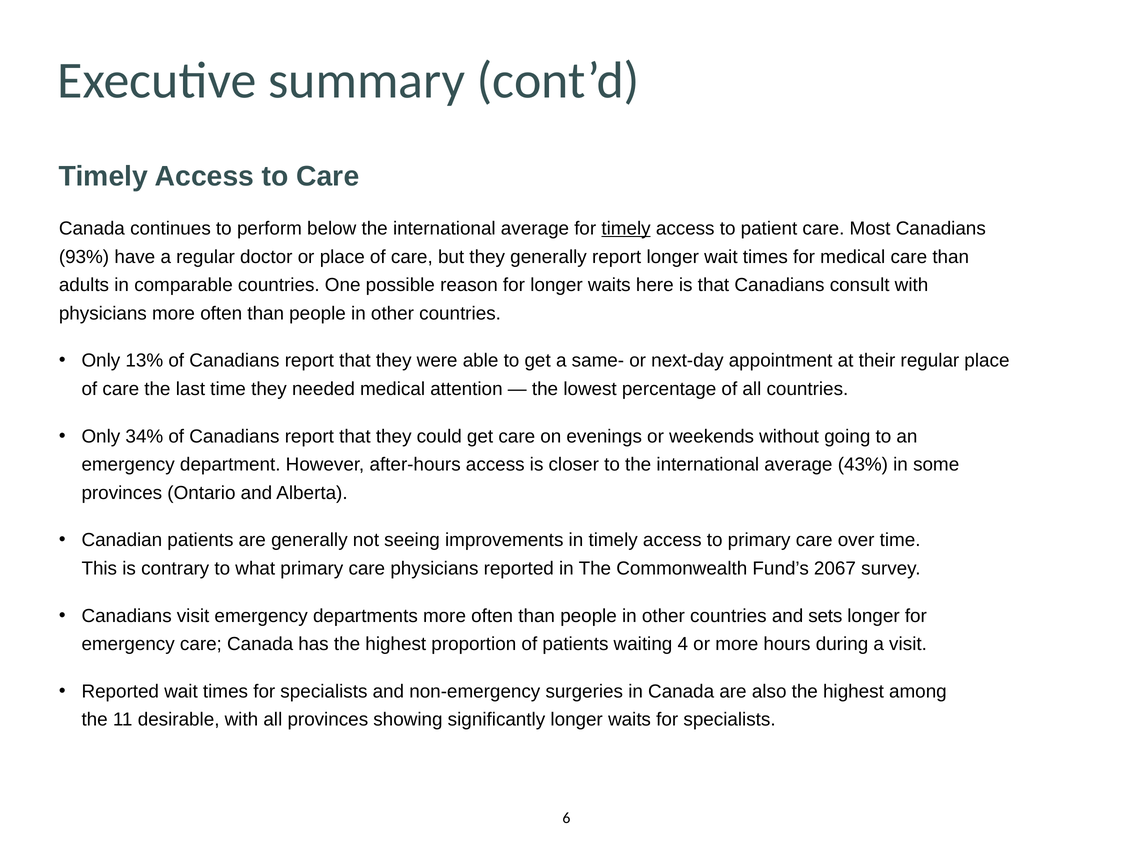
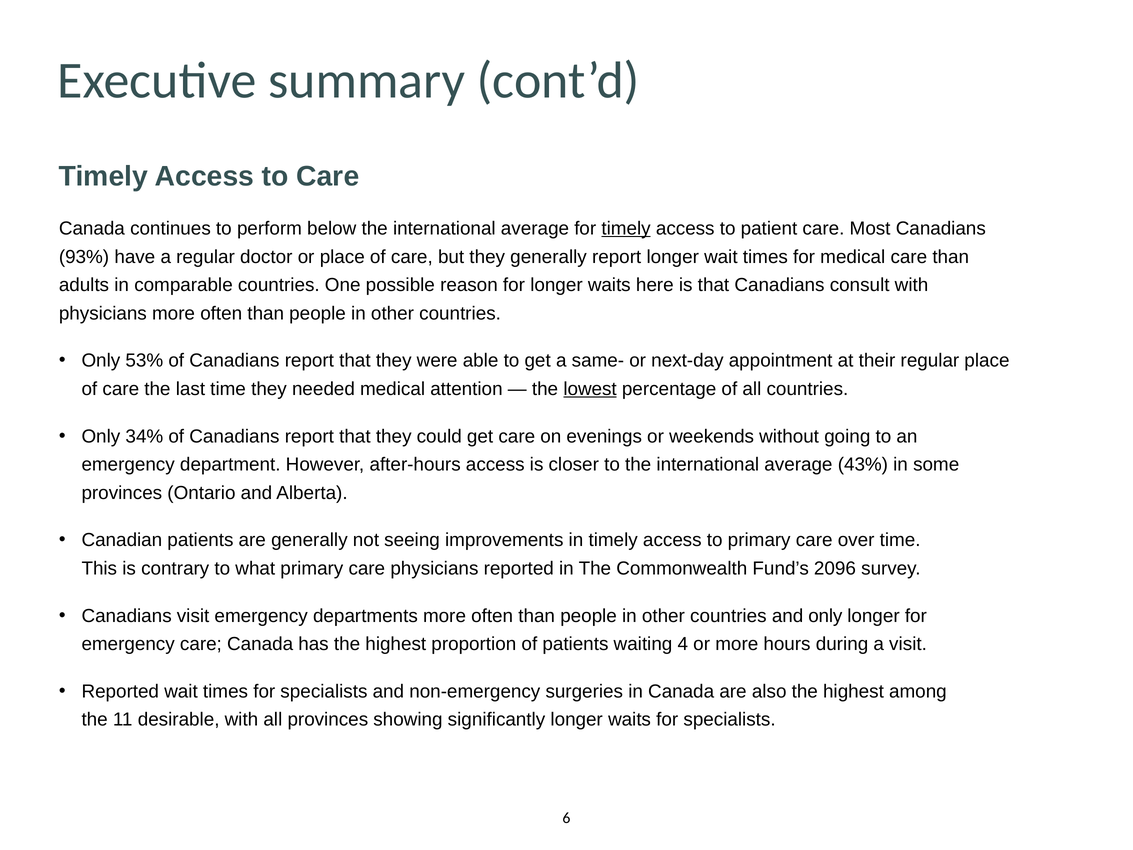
13%: 13% -> 53%
lowest underline: none -> present
2067: 2067 -> 2096
and sets: sets -> only
